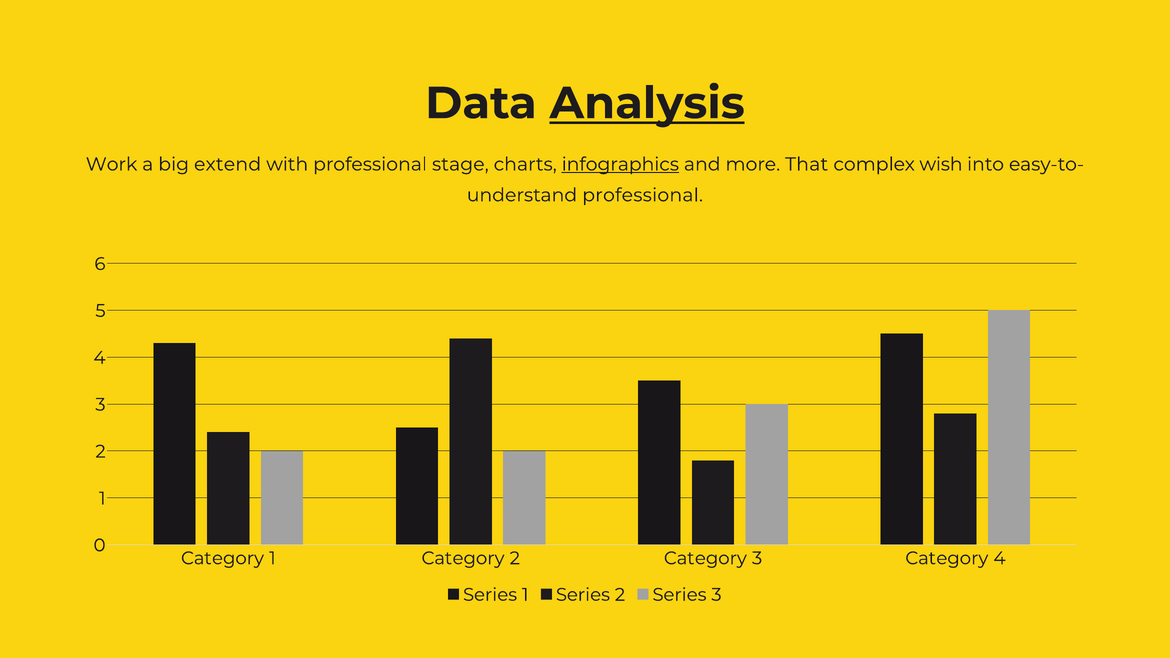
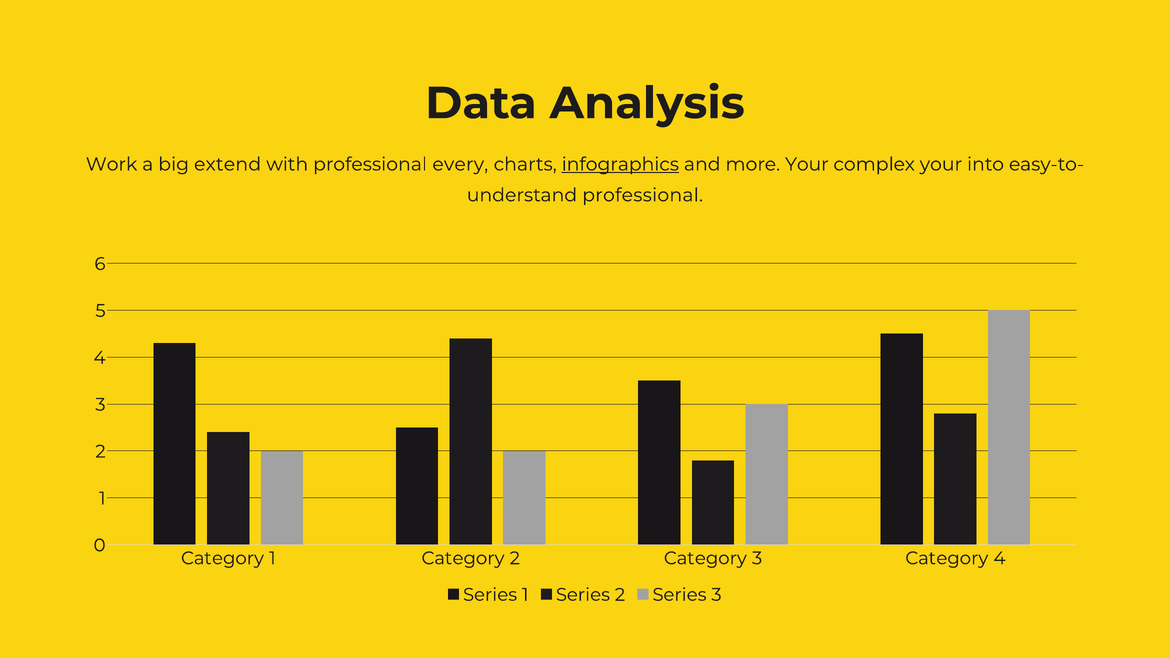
Analysis underline: present -> none
stage: stage -> every
more That: That -> Your
complex wish: wish -> your
